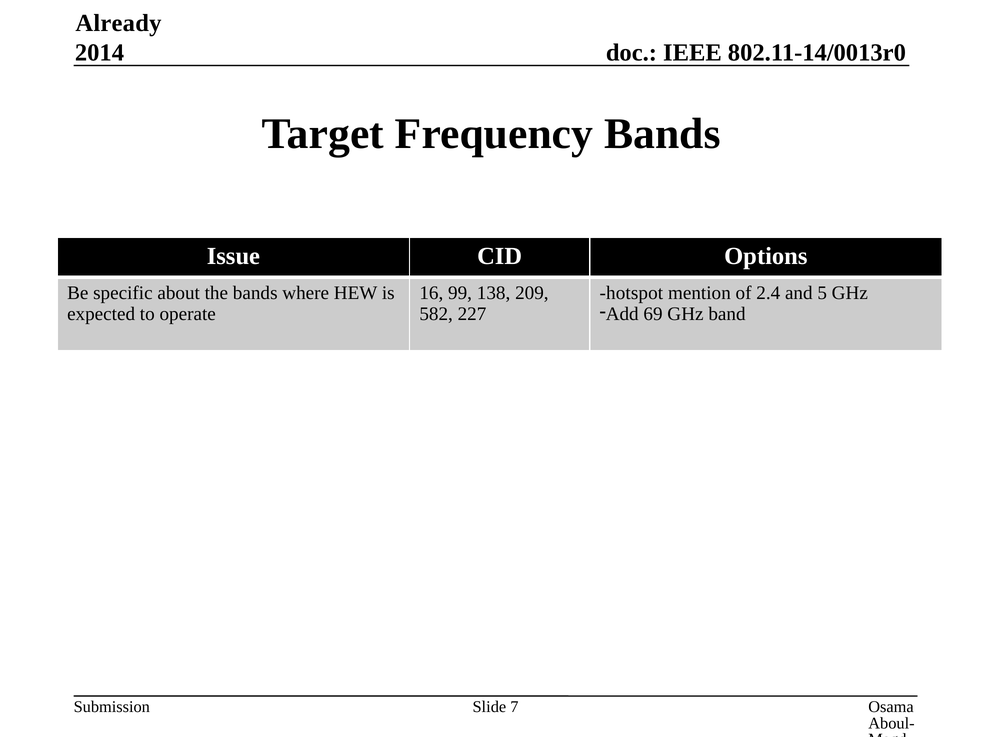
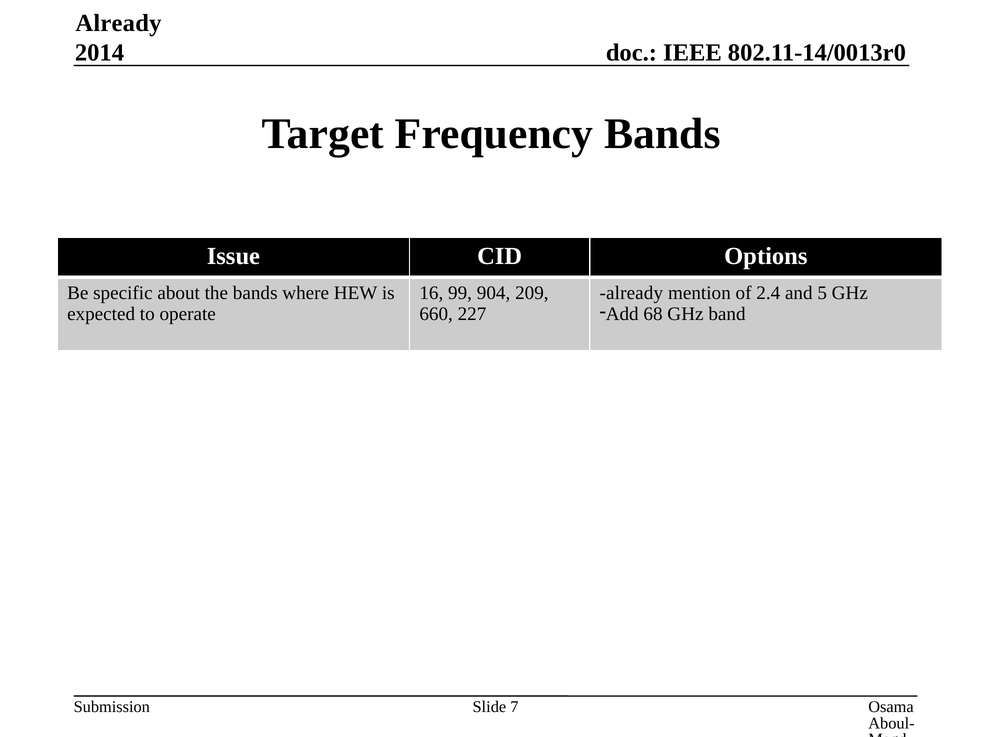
138: 138 -> 904
hotspot at (631, 293): hotspot -> already
69: 69 -> 68
582: 582 -> 660
